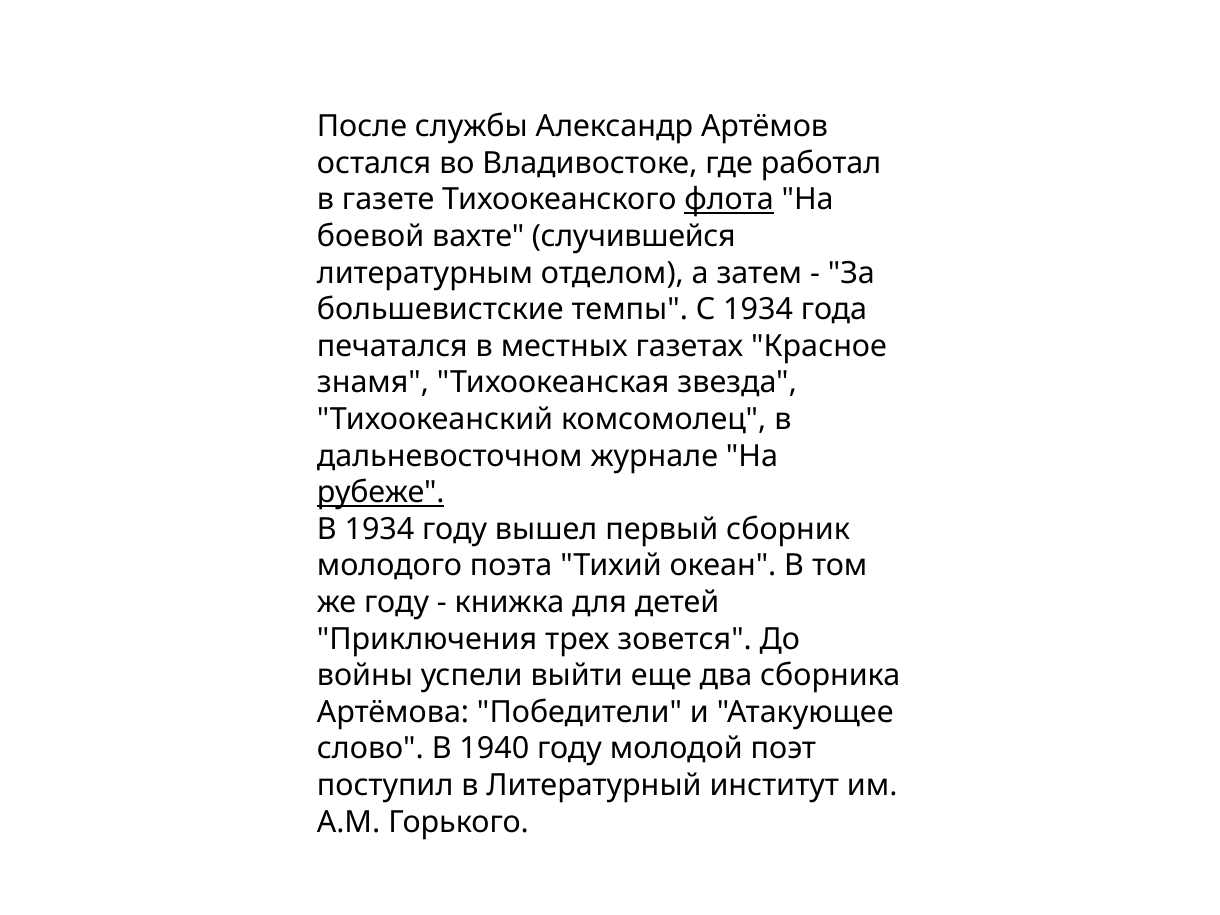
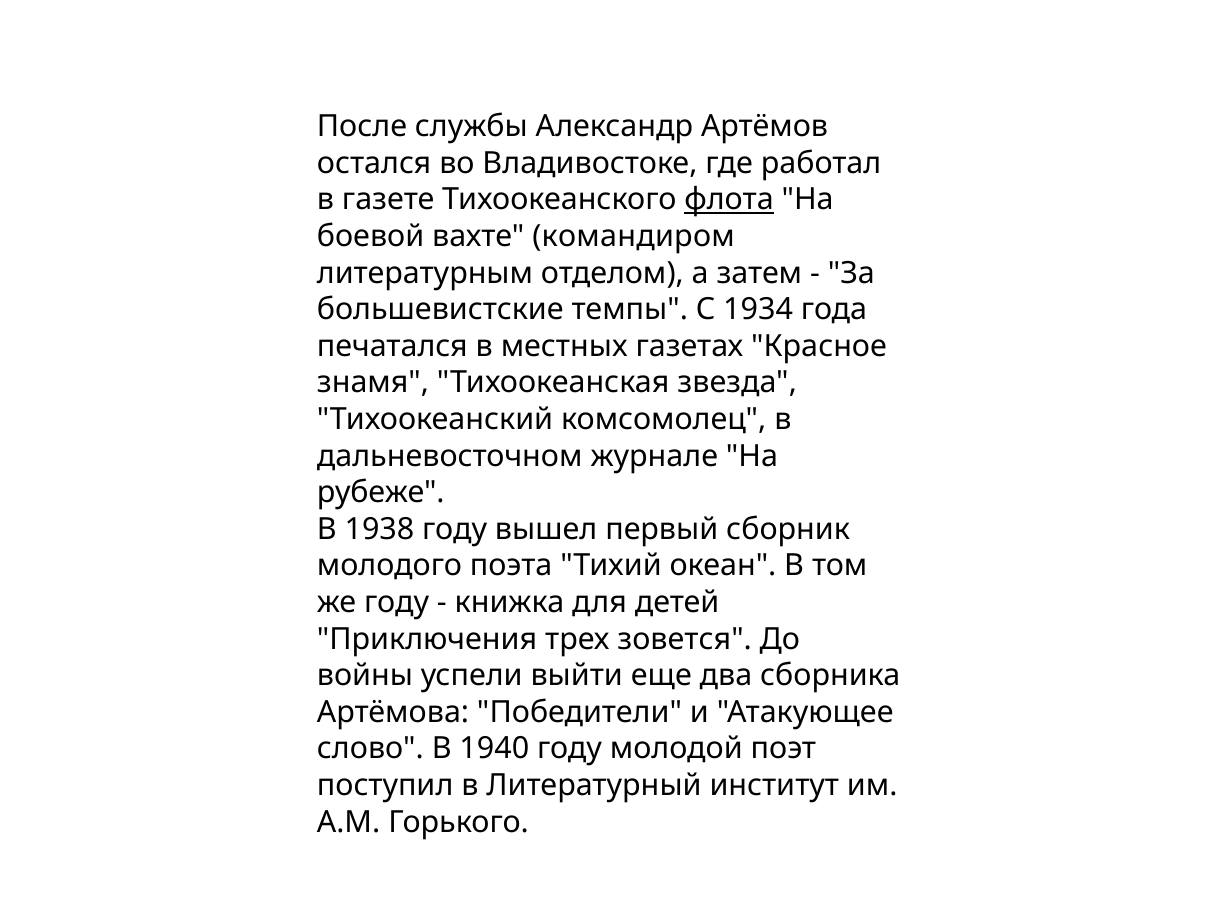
случившейся: случившейся -> командиром
рубеже underline: present -> none
В 1934: 1934 -> 1938
